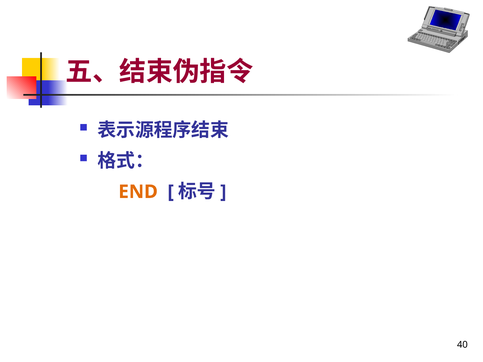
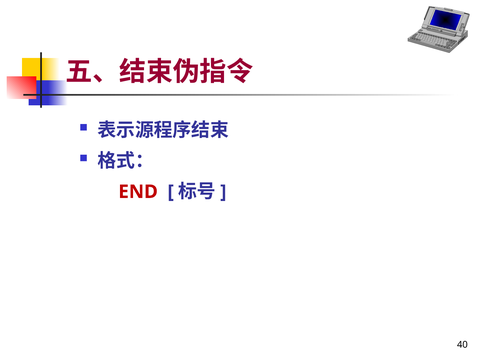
END colour: orange -> red
